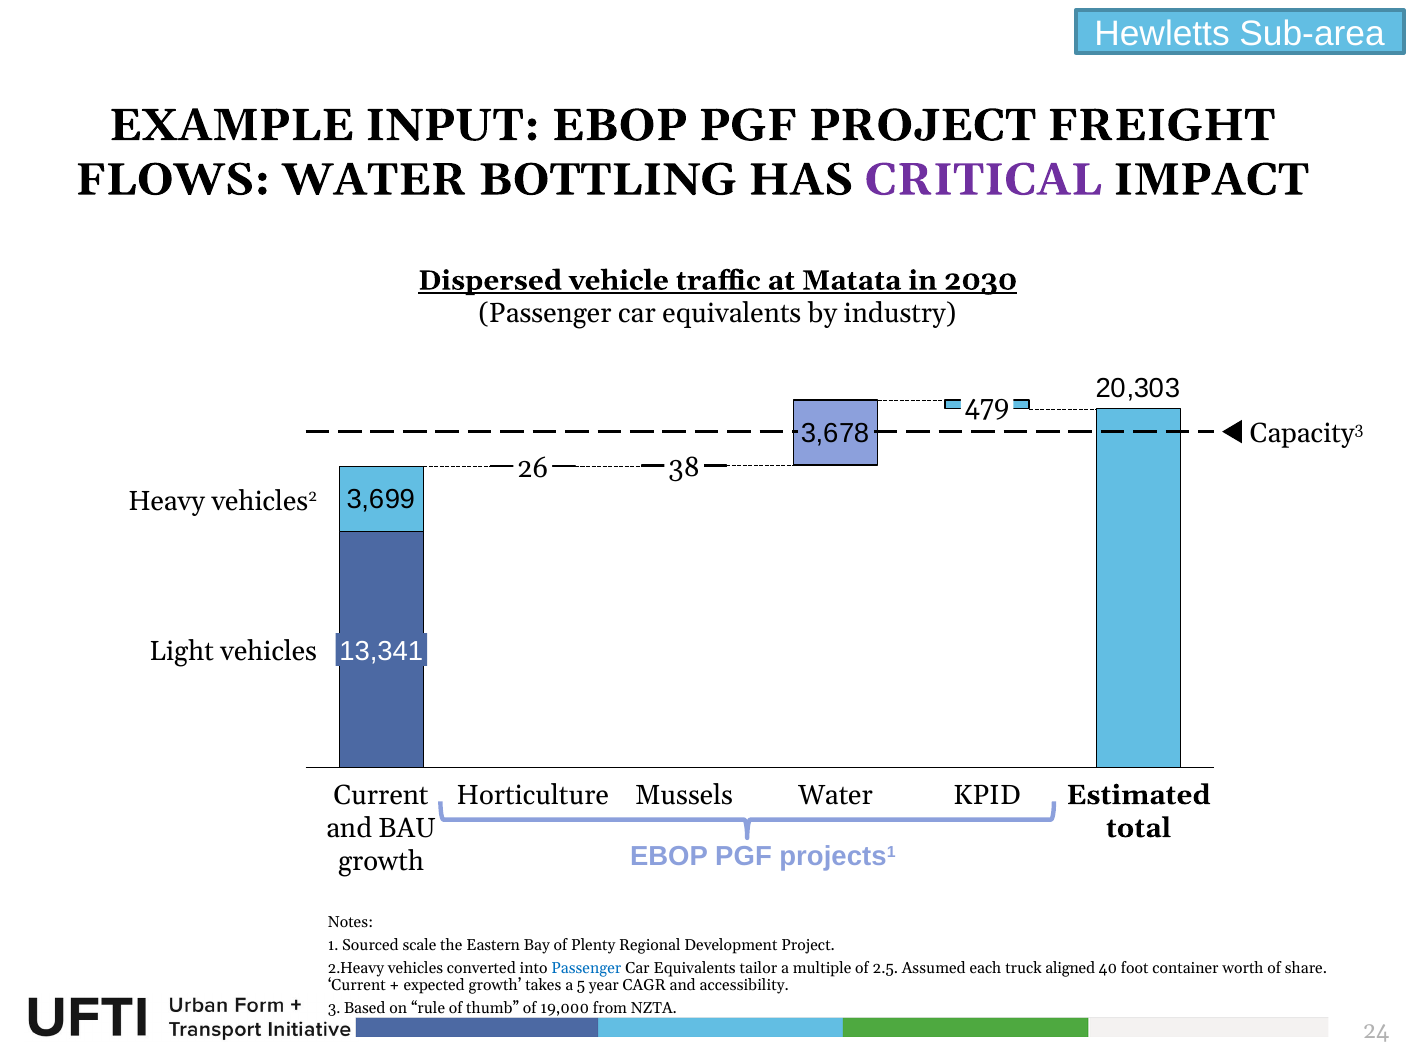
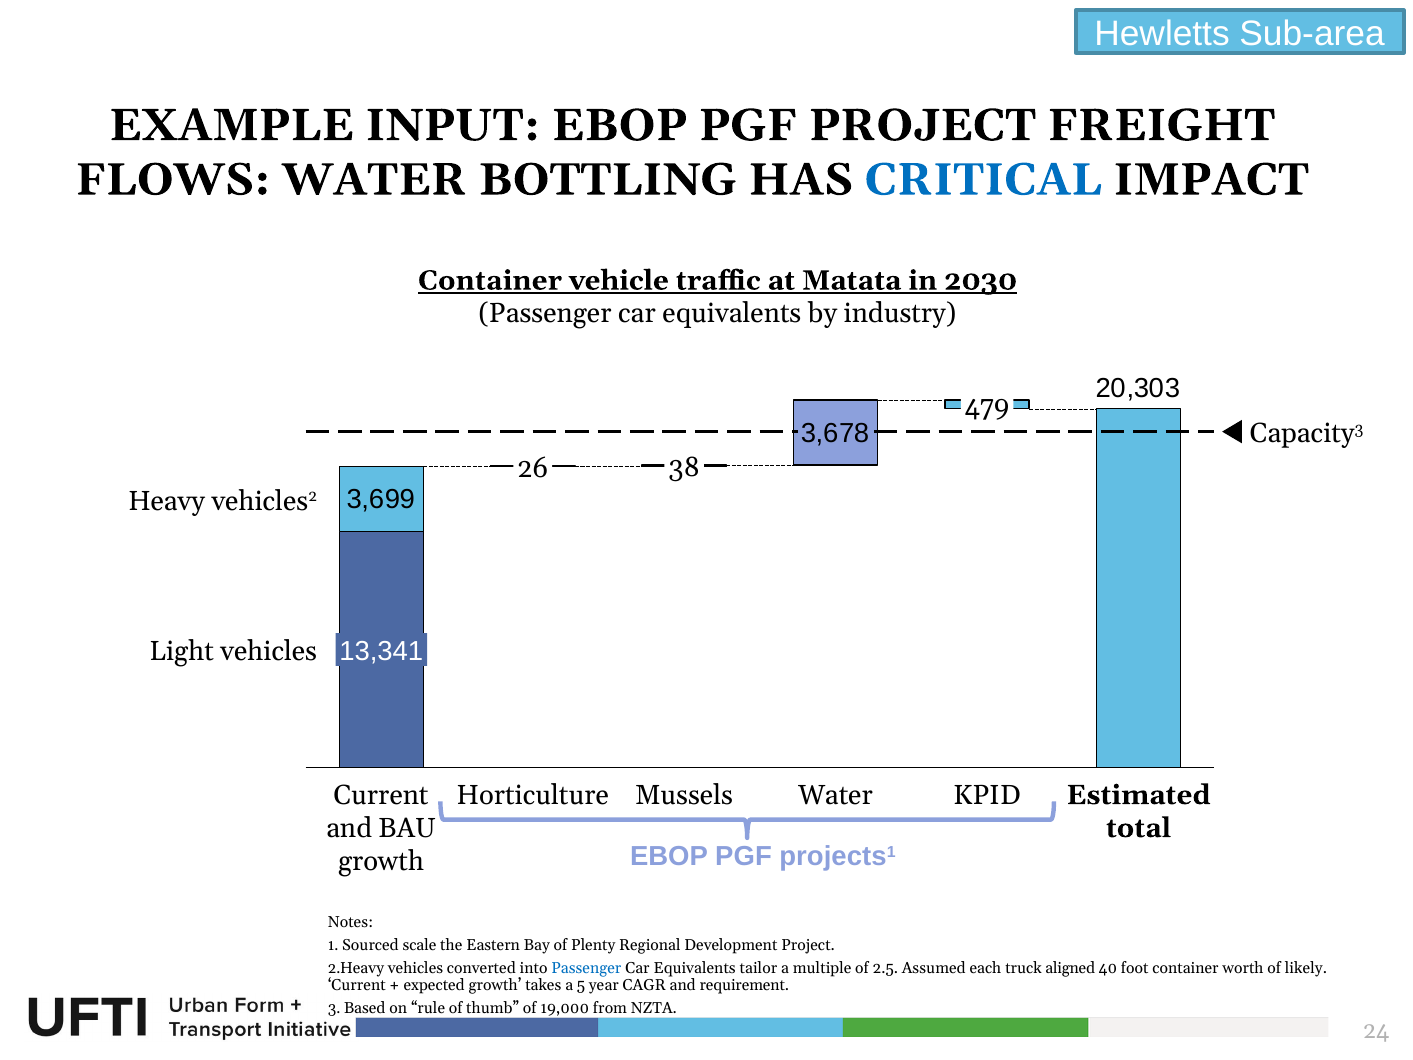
CRITICAL colour: purple -> blue
Dispersed at (490, 280): Dispersed -> Container
share: share -> likely
accessibility: accessibility -> requirement
